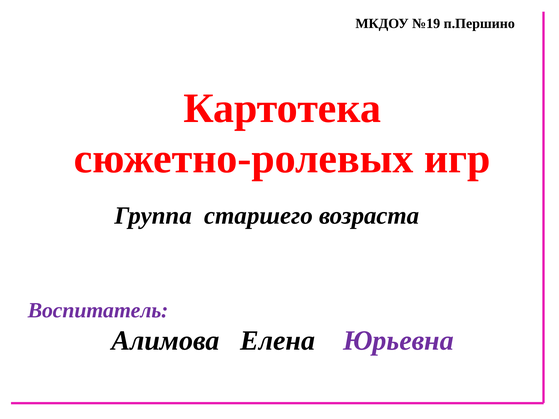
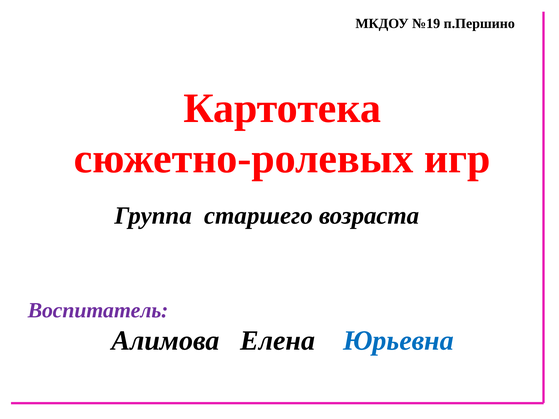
Юрьевна colour: purple -> blue
